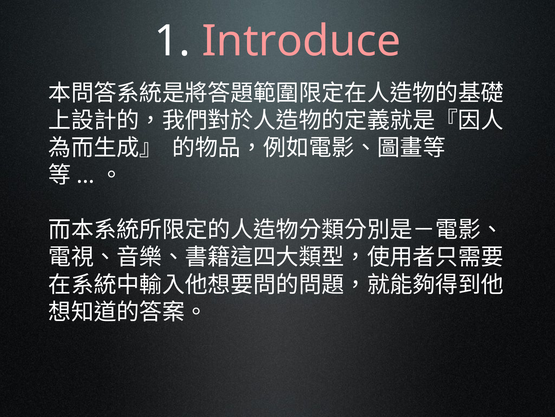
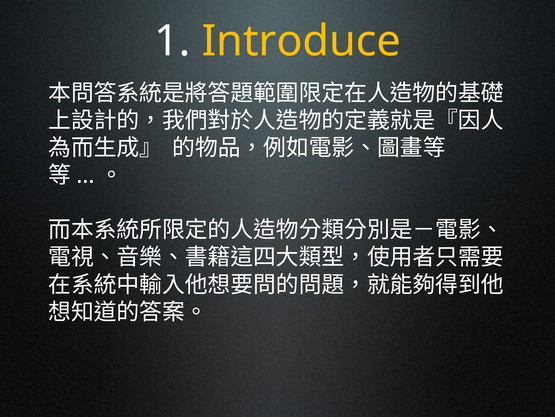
Introduce colour: pink -> yellow
